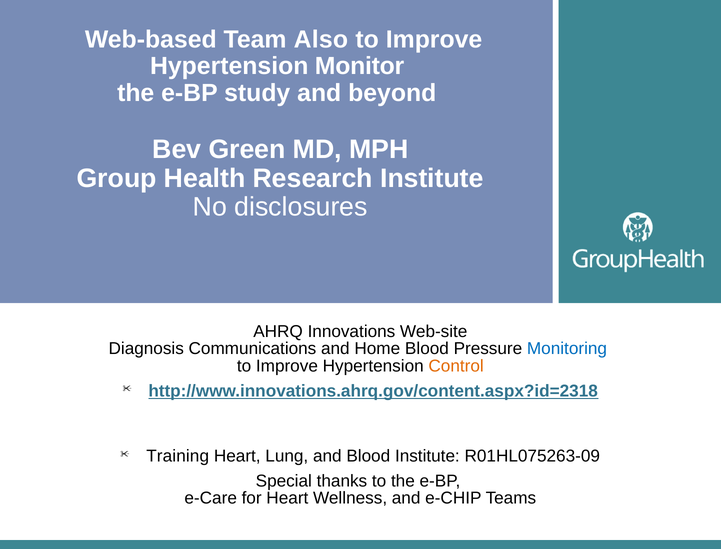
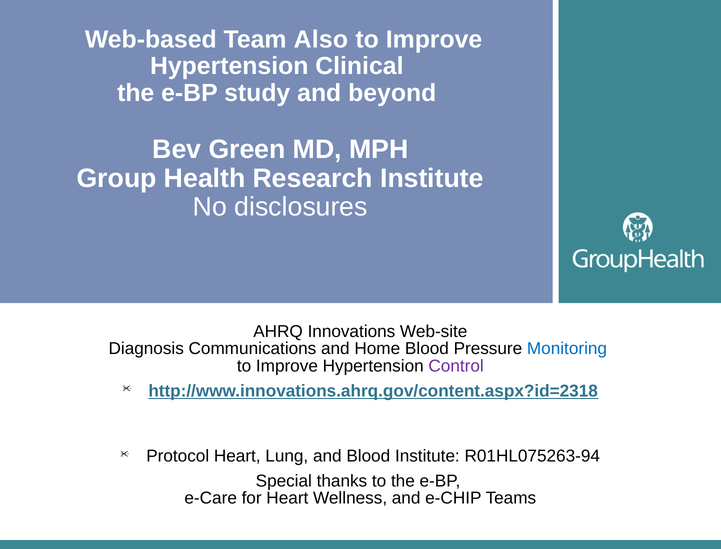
Monitor: Monitor -> Clinical
Control colour: orange -> purple
Training: Training -> Protocol
R01HL075263-09: R01HL075263-09 -> R01HL075263-94
